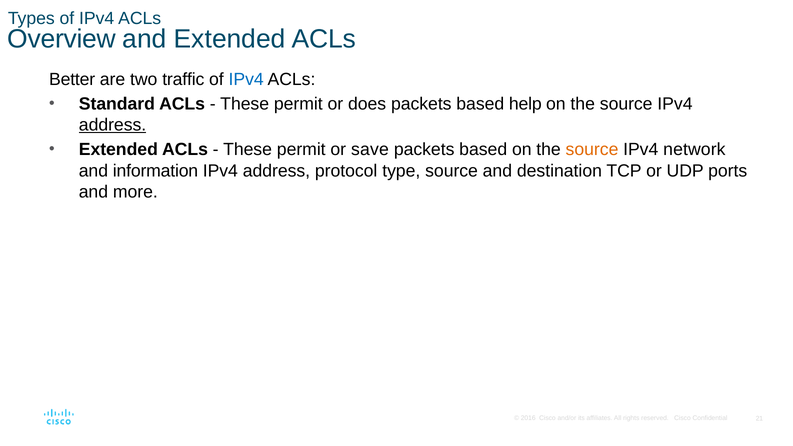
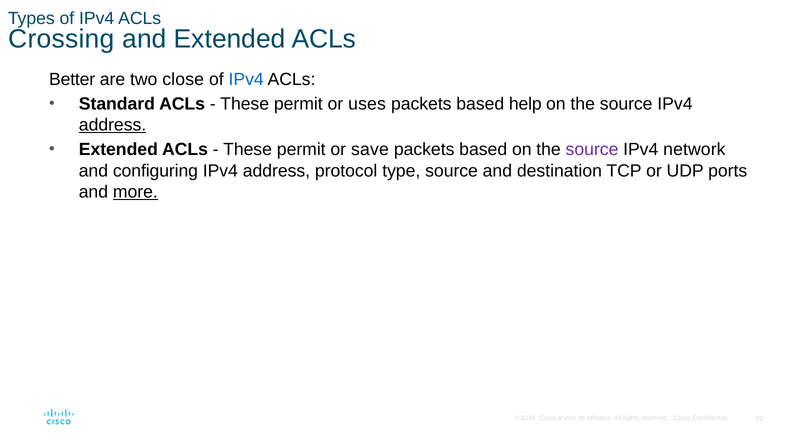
Overview: Overview -> Crossing
traffic: traffic -> close
does: does -> uses
source at (592, 150) colour: orange -> purple
information: information -> configuring
more underline: none -> present
